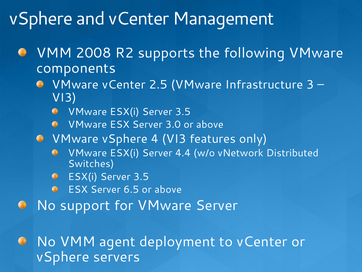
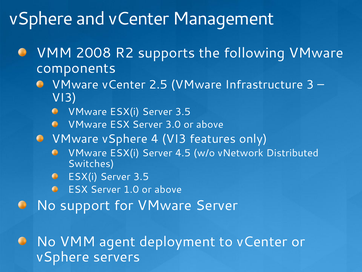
4.4: 4.4 -> 4.5
6.5: 6.5 -> 1.0
